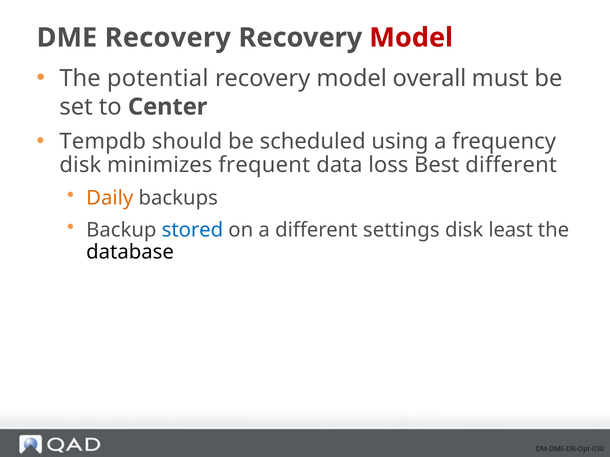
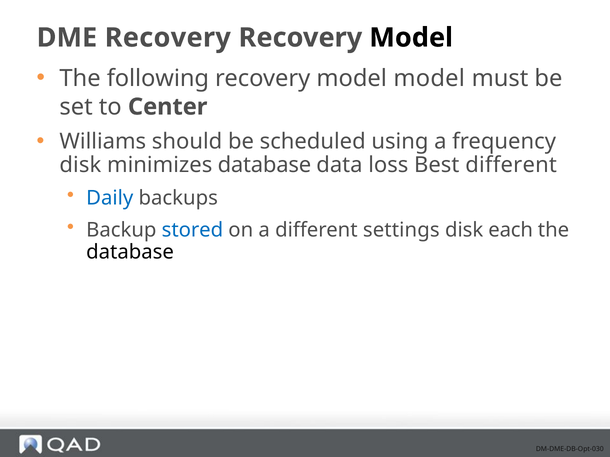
Model at (411, 38) colour: red -> black
potential: potential -> following
model overall: overall -> model
Tempdb: Tempdb -> Williams
minimizes frequent: frequent -> database
Daily colour: orange -> blue
least: least -> each
